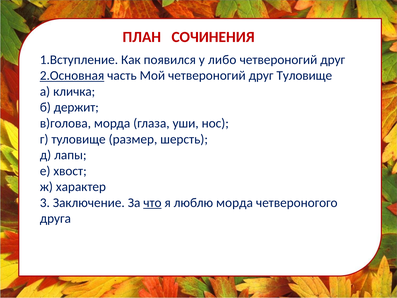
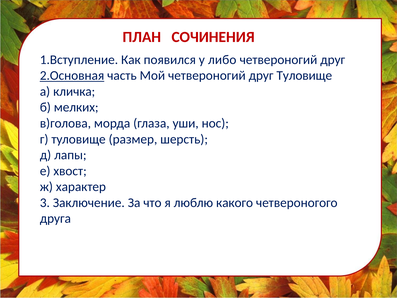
держит: держит -> мелких
что underline: present -> none
люблю морда: морда -> какого
